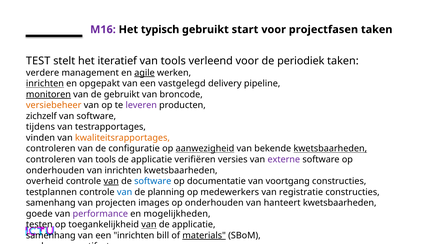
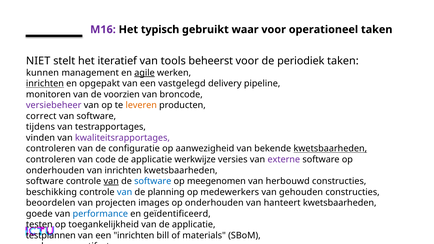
start: start -> waar
voor projectfasen: projectfasen -> operationeel
TEST: TEST -> NIET
verleend: verleend -> beheerst
verdere: verdere -> kunnen
monitoren underline: present -> none
de gebruikt: gebruikt -> voorzien
versiebeheer colour: orange -> purple
leveren colour: purple -> orange
zichzelf: zichzelf -> correct
kwaliteitsrapportages colour: orange -> purple
aanwezigheid underline: present -> none
controleren van tools: tools -> code
verifiëren: verifiëren -> werkwijze
overheid at (45, 181): overheid -> software
documentatie: documentatie -> meegenomen
voortgang: voortgang -> herbouwd
testplannen: testplannen -> beschikking
van registratie: registratie -> gehouden
samenhang at (51, 203): samenhang -> beoordelen
performance colour: purple -> blue
mogelijkheden: mogelijkheden -> geïdentificeerd
van at (149, 225) underline: present -> none
samenhang at (51, 236): samenhang -> testplannen
materials underline: present -> none
